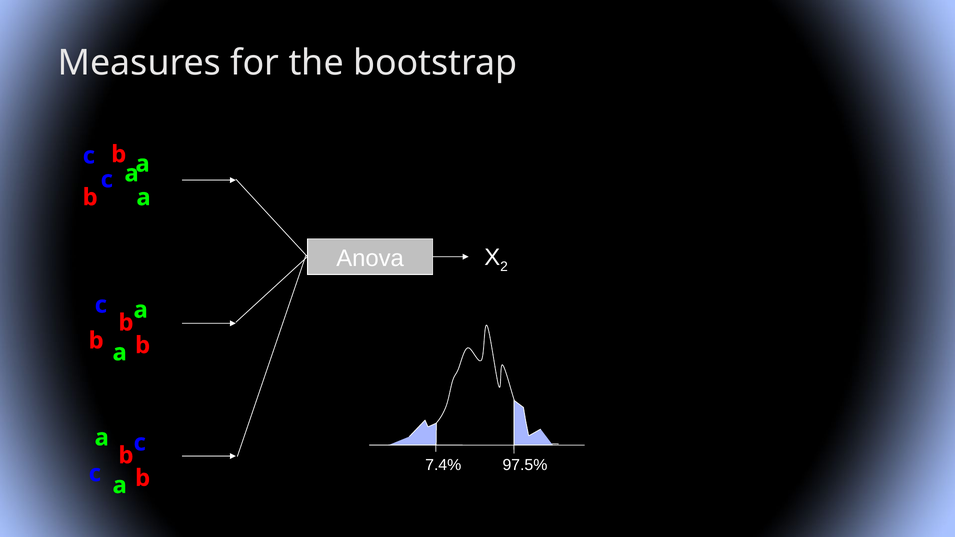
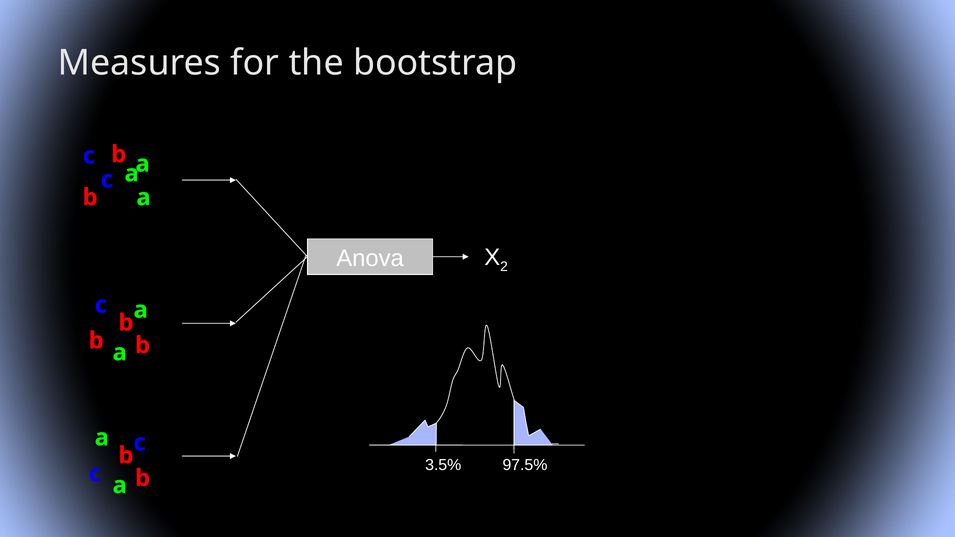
7.4%: 7.4% -> 3.5%
